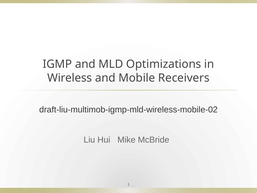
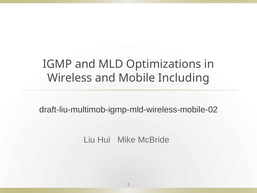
Receivers: Receivers -> Including
